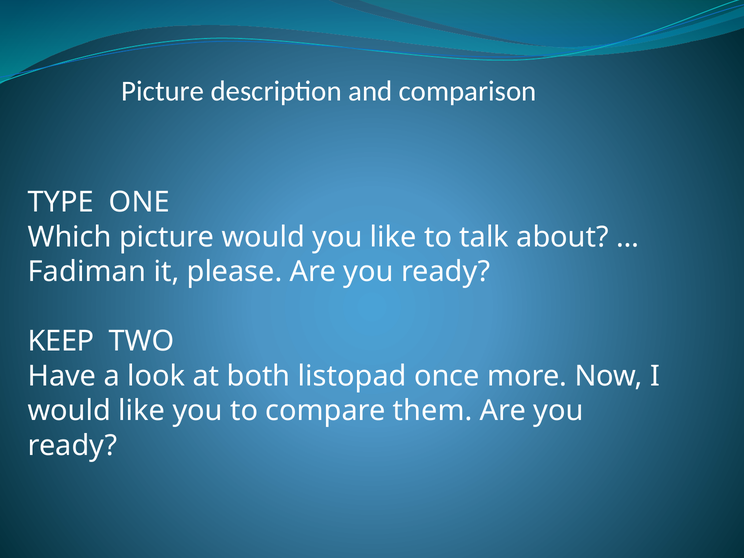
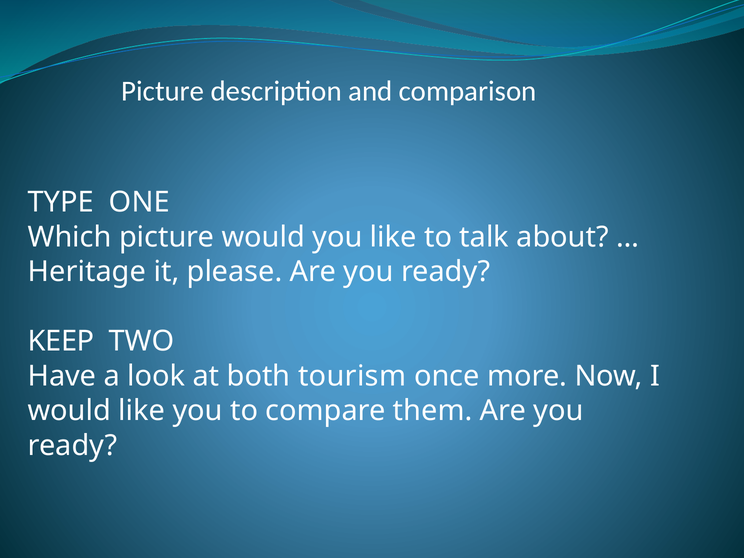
Fadiman: Fadiman -> Heritage
listopad: listopad -> tourism
